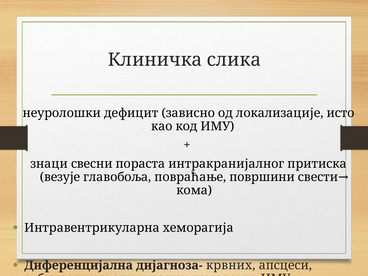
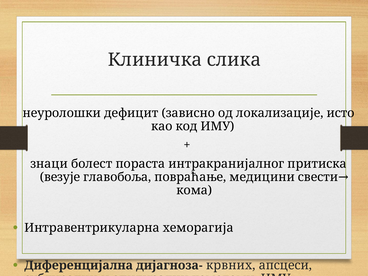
свесни: свесни -> болест
површини: површини -> медицини
